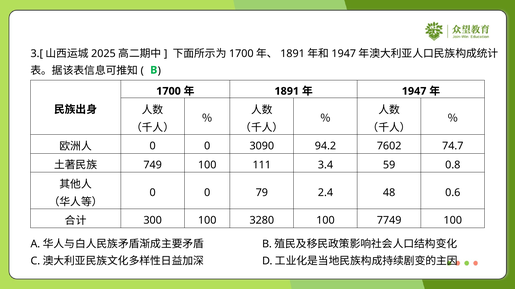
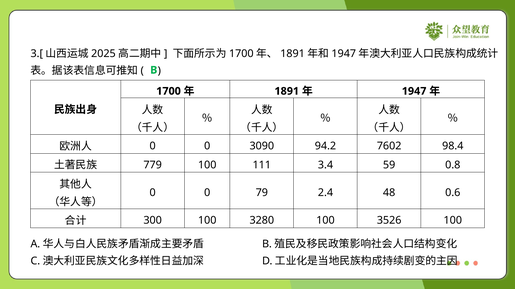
74.7: 74.7 -> 98.4
749: 749 -> 779
7749: 7749 -> 3526
